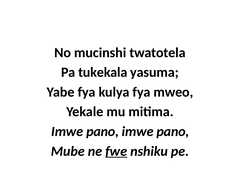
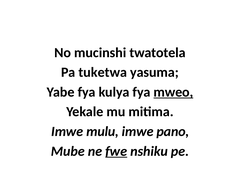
tukekala: tukekala -> tuketwa
mweo underline: none -> present
pano at (103, 131): pano -> mulu
